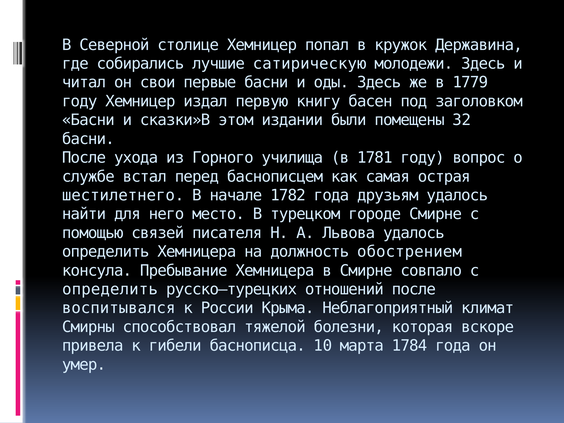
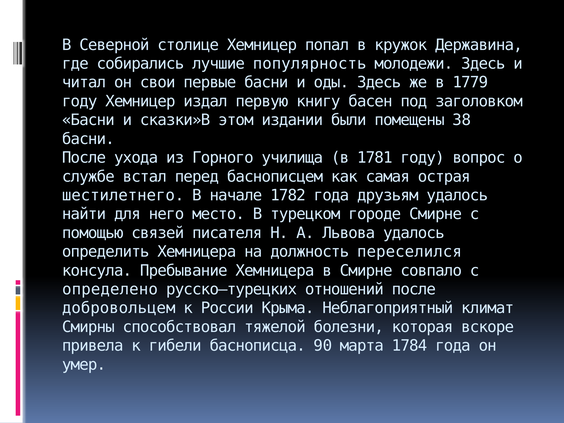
сатирическую: сатирическую -> популярность
32: 32 -> 38
обострением: обострением -> переселился
определить at (110, 289): определить -> определено
воспитывался: воспитывался -> добровольцем
10: 10 -> 90
